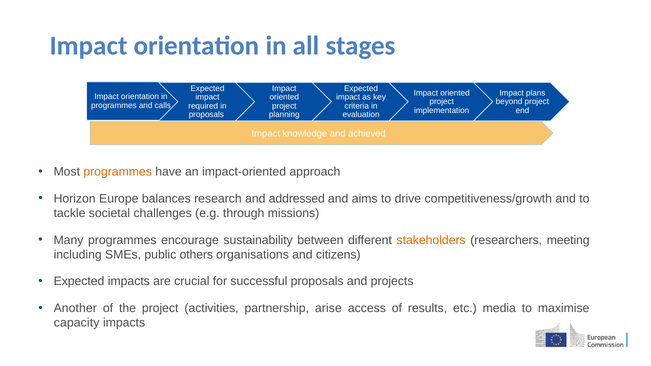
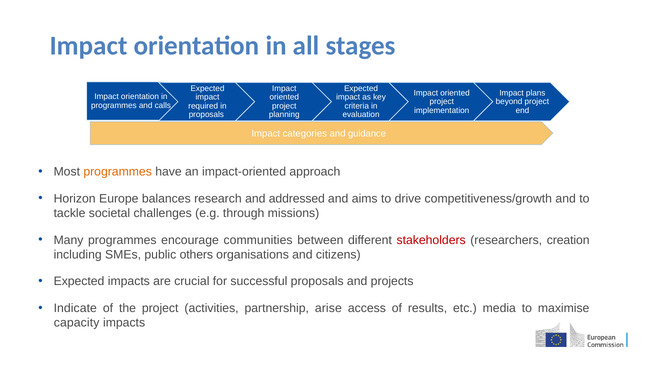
knowledge: knowledge -> categories
achieved: achieved -> guidance
sustainability: sustainability -> communities
stakeholders colour: orange -> red
meeting: meeting -> creation
Another: Another -> Indicate
